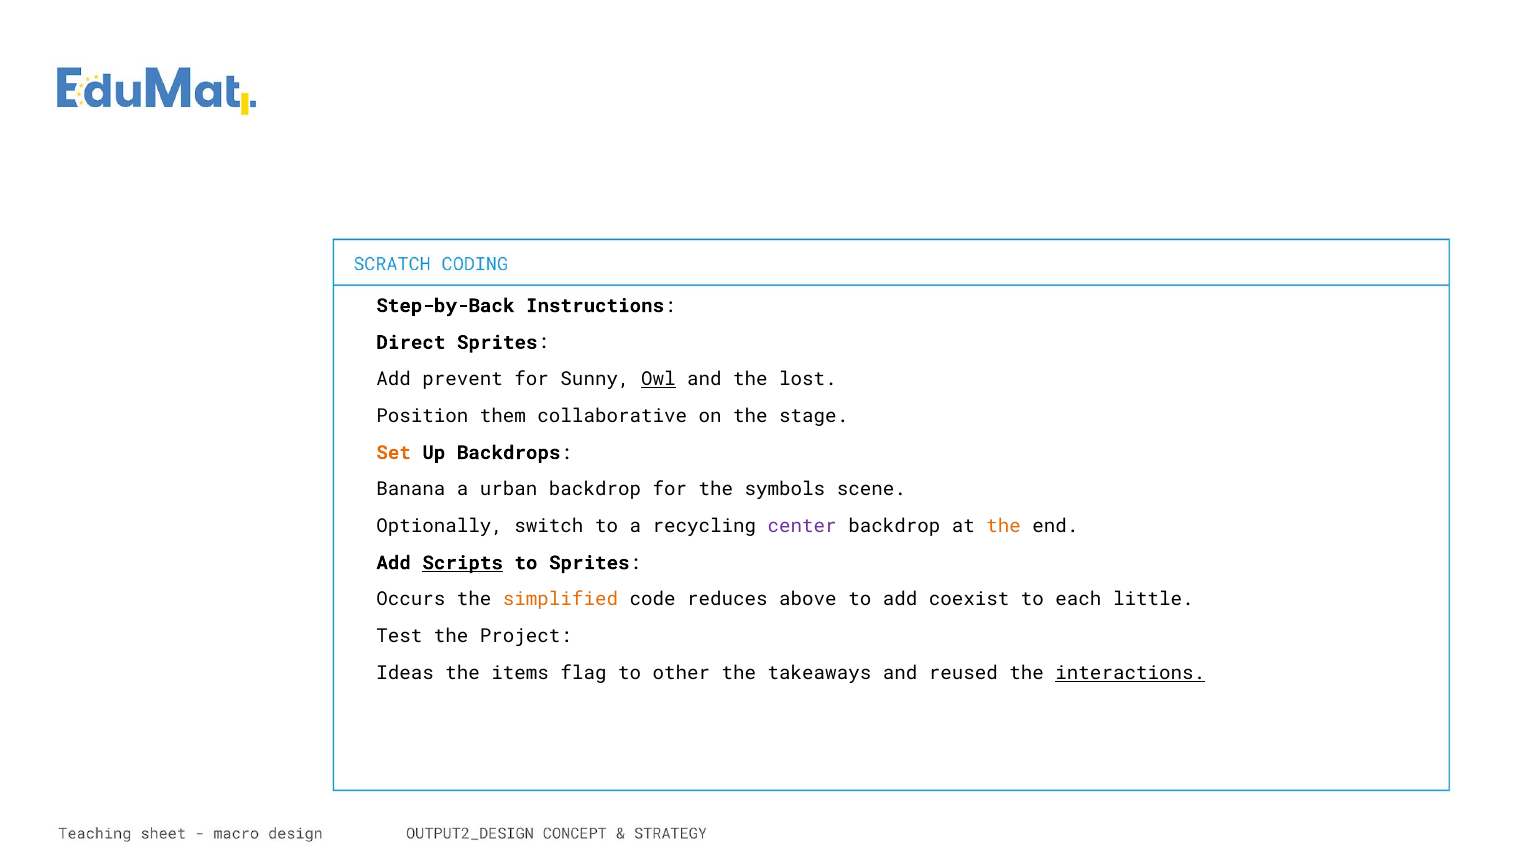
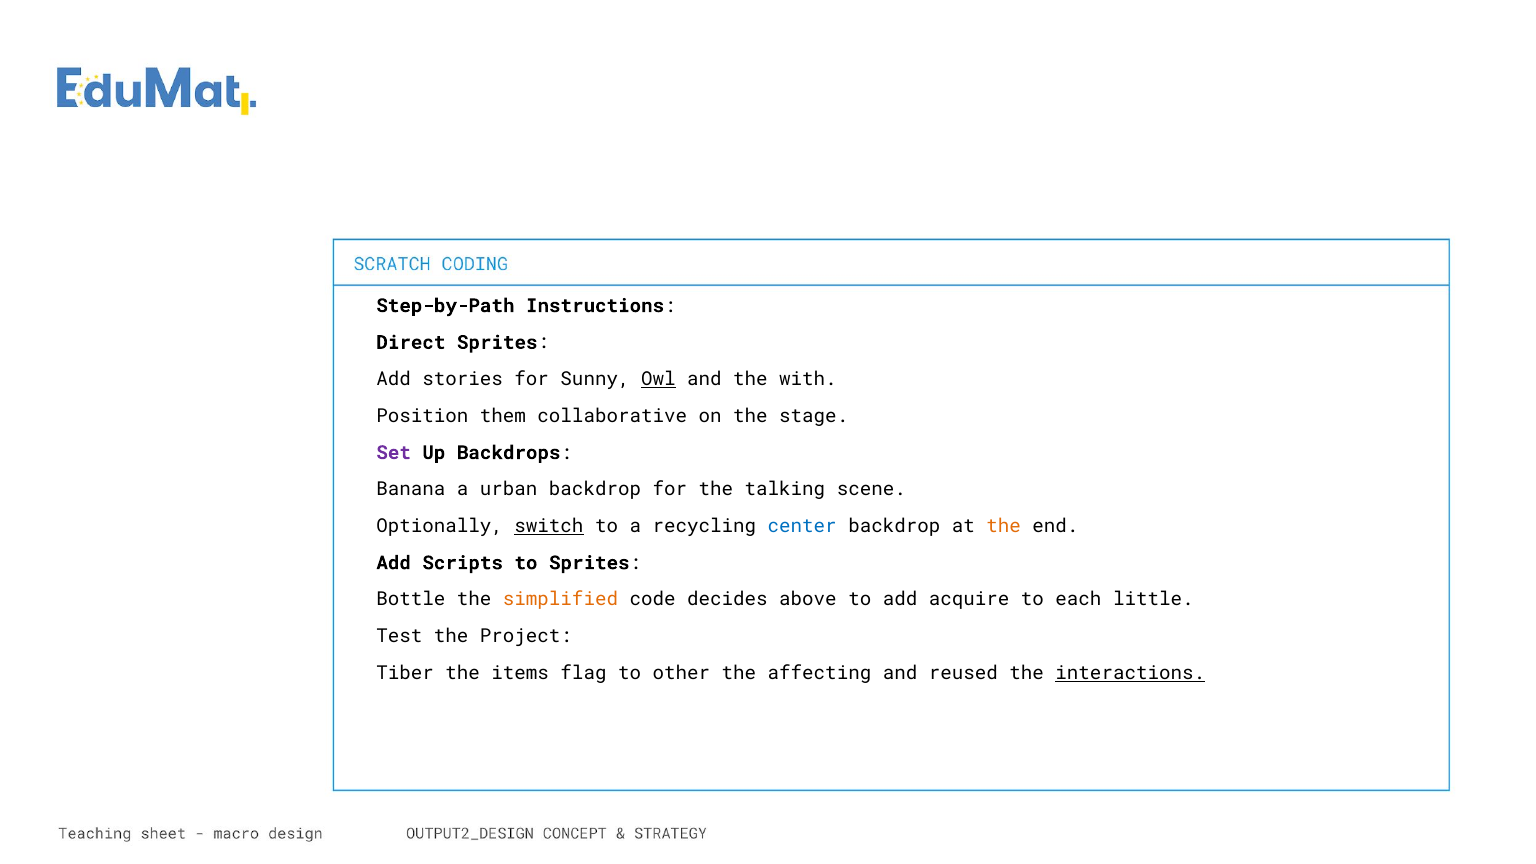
Step-by-Back: Step-by-Back -> Step-by-Path
prevent: prevent -> stories
lost: lost -> with
Set colour: orange -> purple
symbols: symbols -> talking
switch underline: none -> present
center colour: purple -> blue
Scripts underline: present -> none
Occurs: Occurs -> Bottle
reduces: reduces -> decides
coexist: coexist -> acquire
Ideas: Ideas -> Tiber
takeaways: takeaways -> affecting
